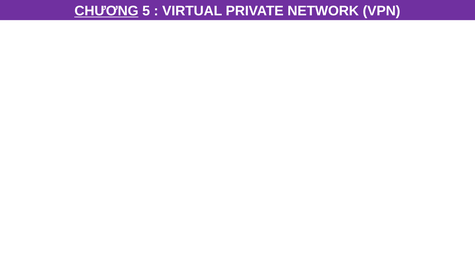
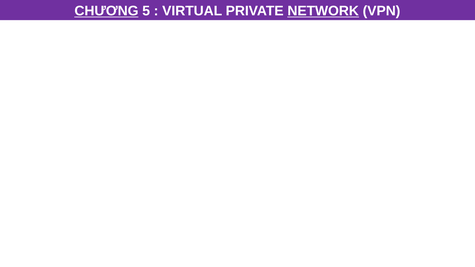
NETWORK underline: none -> present
